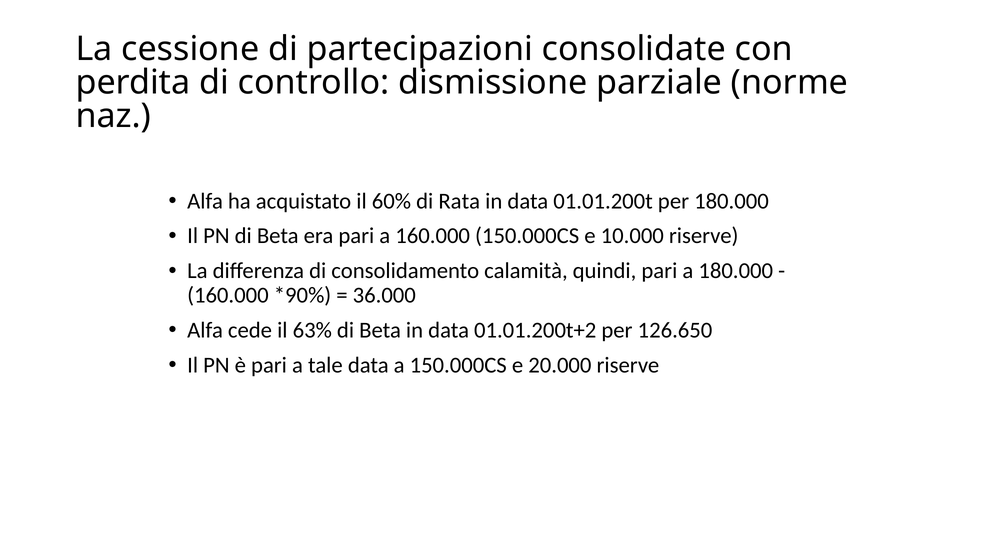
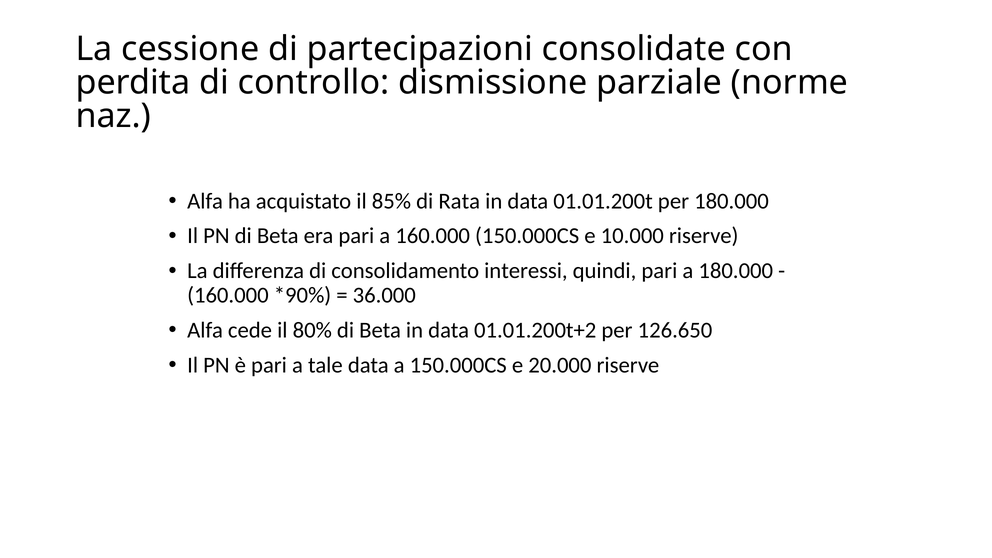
60%: 60% -> 85%
calamità: calamità -> interessi
63%: 63% -> 80%
